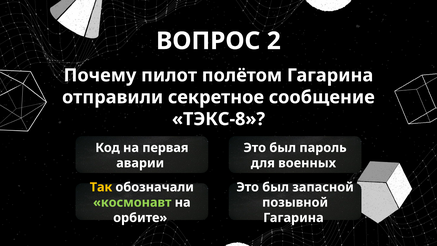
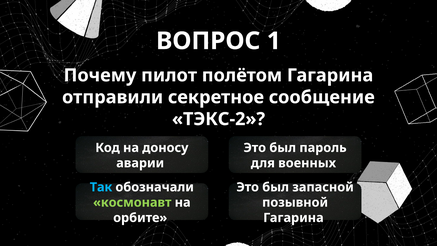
2: 2 -> 1
ТЭКС-8: ТЭКС-8 -> ТЭКС-2
первая: первая -> доносу
Так colour: yellow -> light blue
